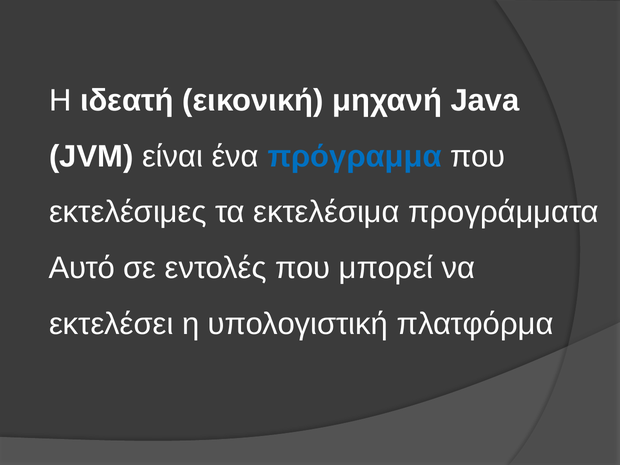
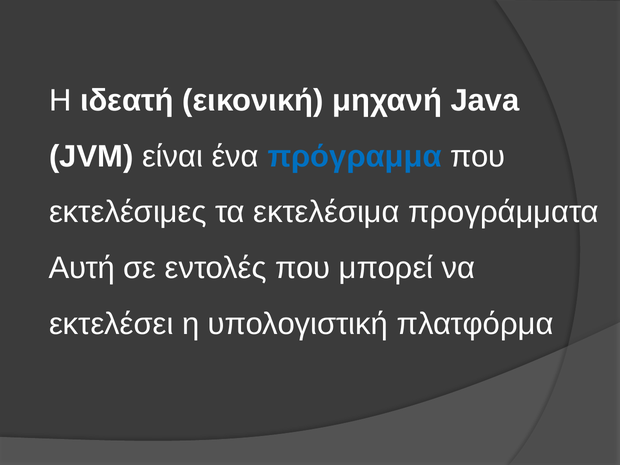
Αυτό: Αυτό -> Αυτή
